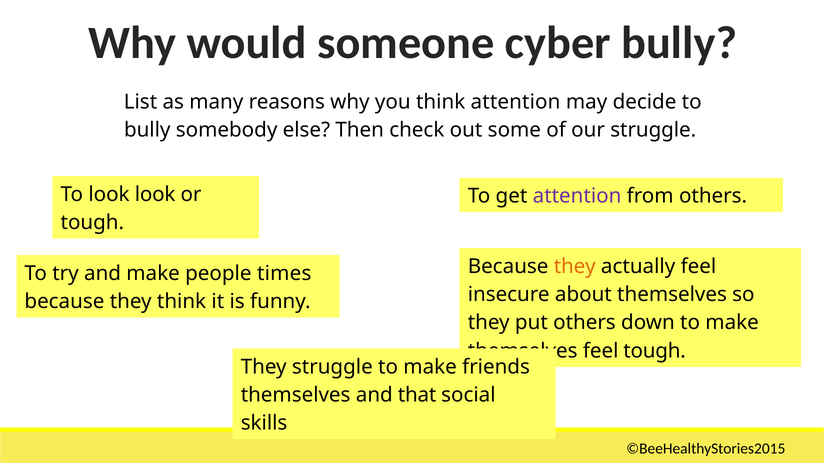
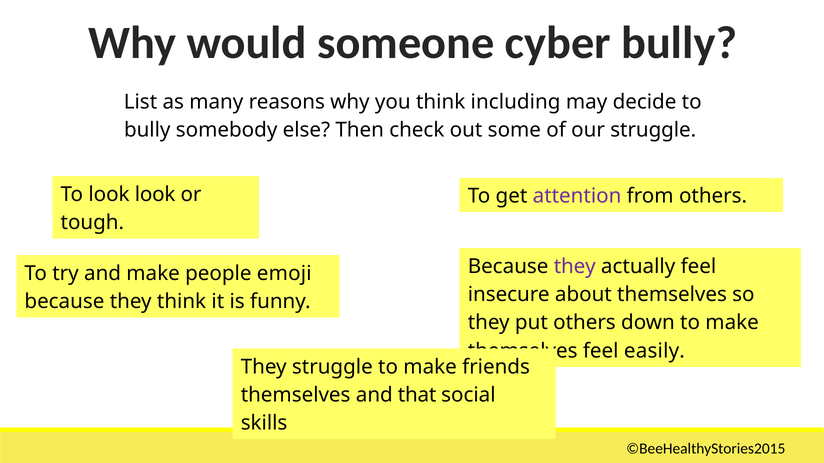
think attention: attention -> including
they at (575, 267) colour: orange -> purple
times: times -> emoji
feel tough: tough -> easily
